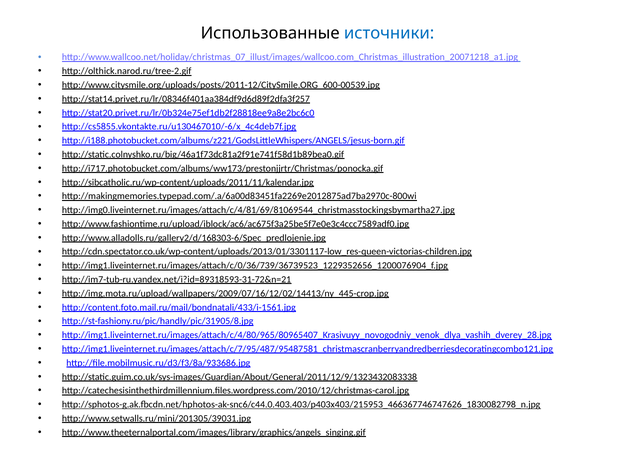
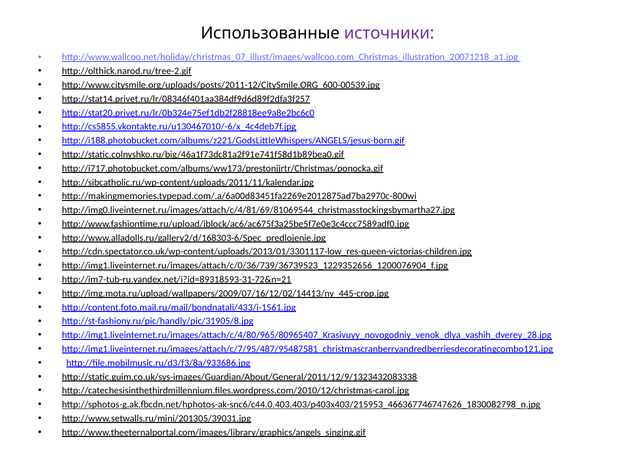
источники colour: blue -> purple
